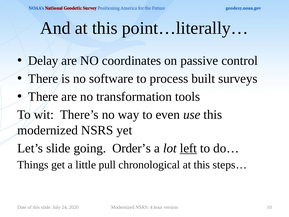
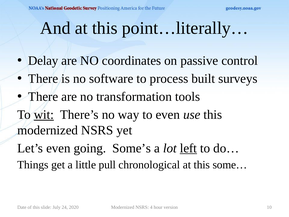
wit underline: none -> present
Let’s slide: slide -> even
Order’s: Order’s -> Some’s
steps…: steps… -> some…
